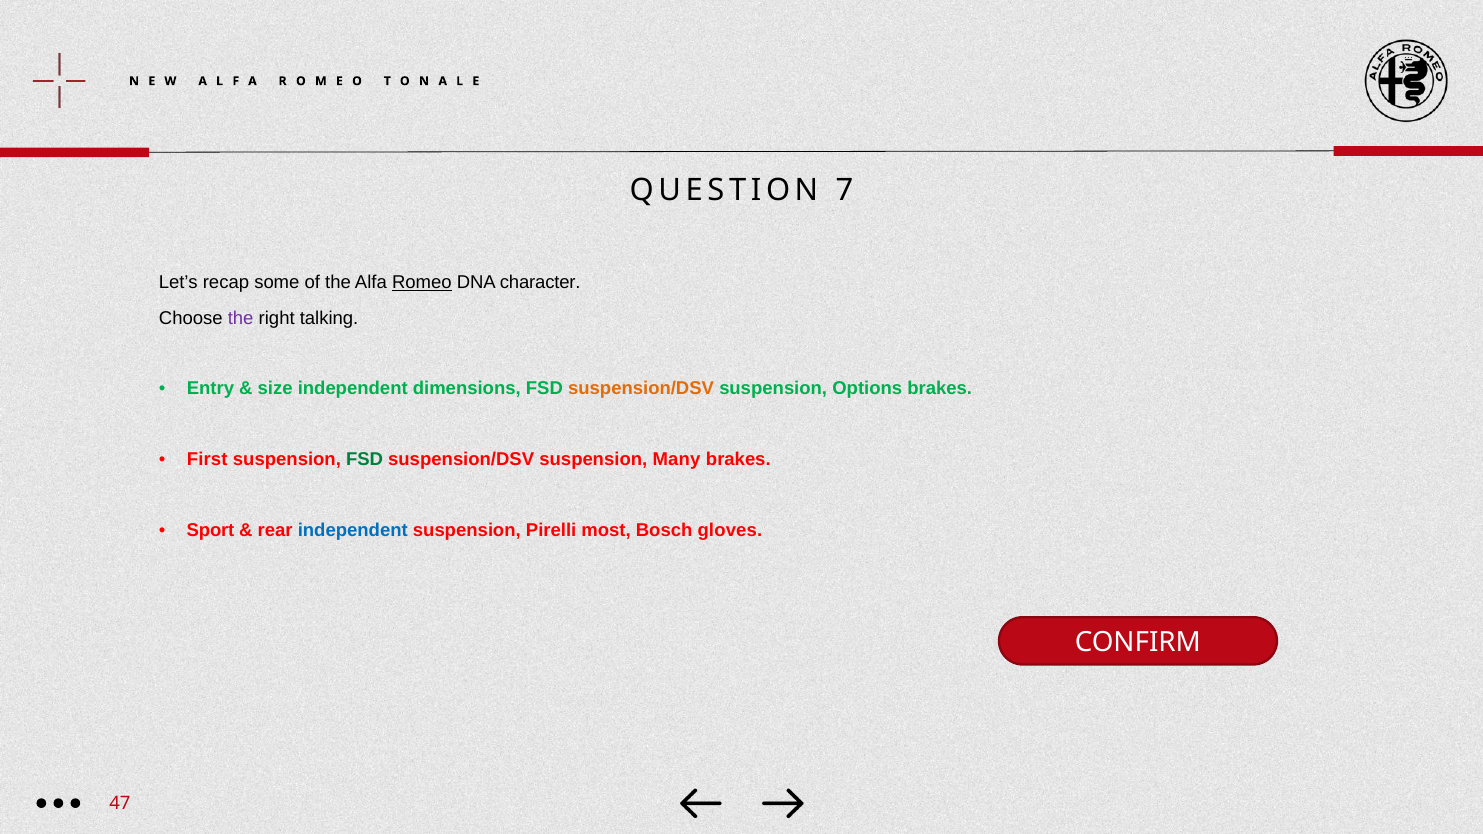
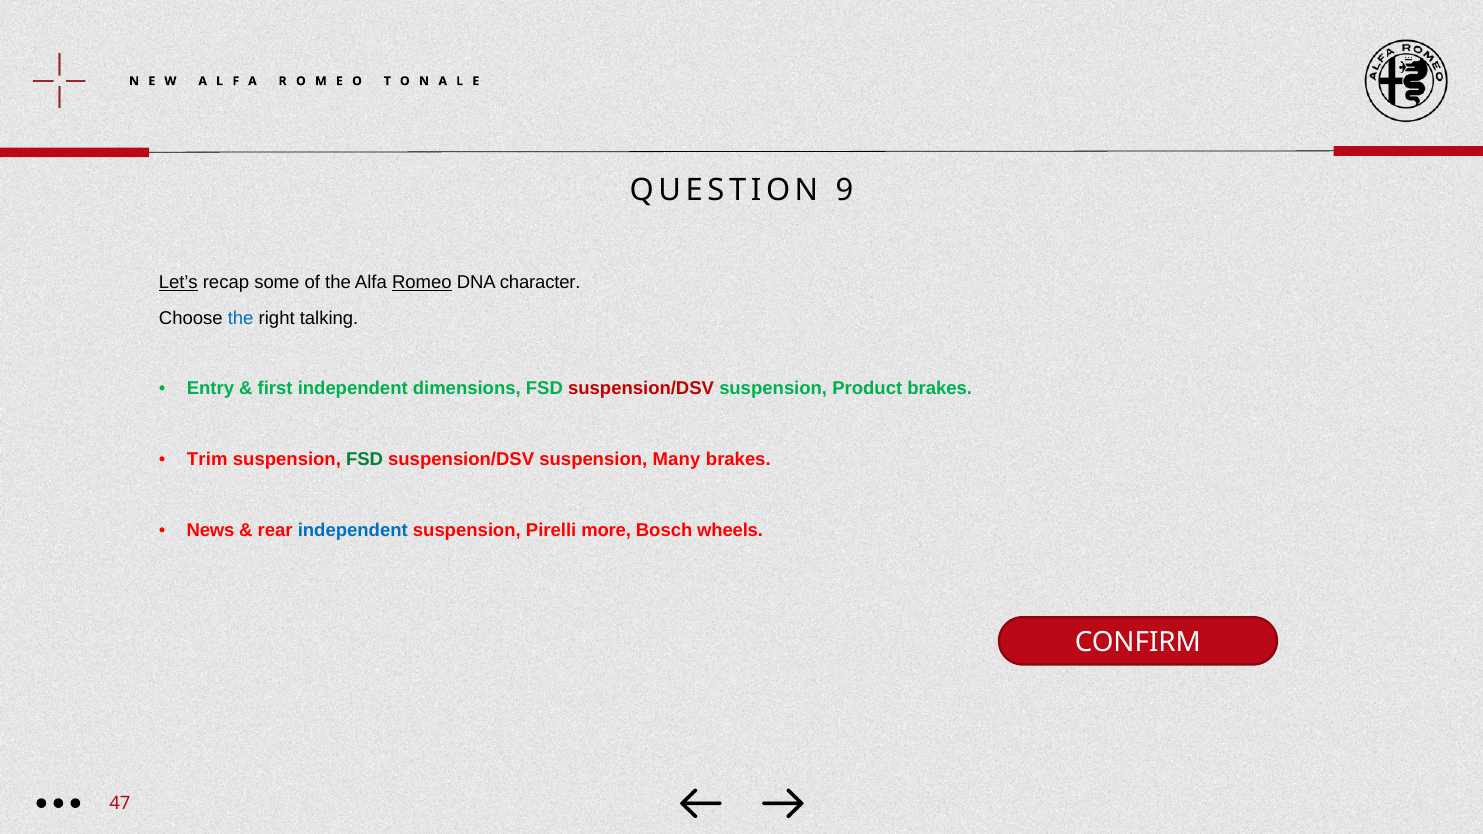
7: 7 -> 9
Let’s underline: none -> present
the at (241, 318) colour: purple -> blue
size: size -> first
suspension/DSV at (641, 389) colour: orange -> red
Options: Options -> Product
First: First -> Trim
Sport: Sport -> News
most: most -> more
gloves: gloves -> wheels
